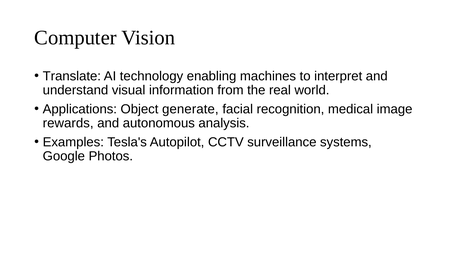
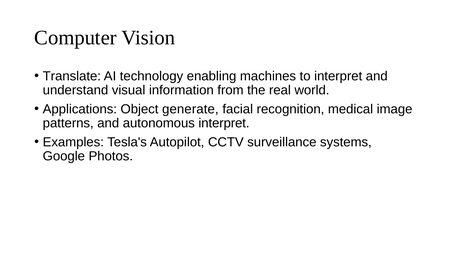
rewards: rewards -> patterns
autonomous analysis: analysis -> interpret
